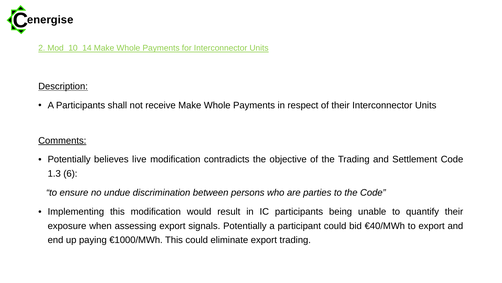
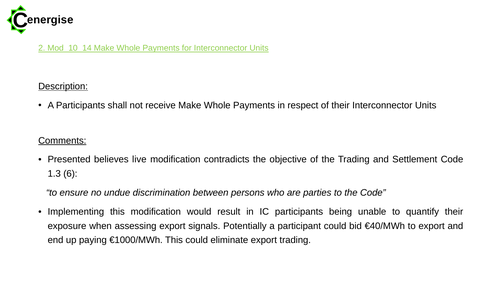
Potentially at (69, 159): Potentially -> Presented
